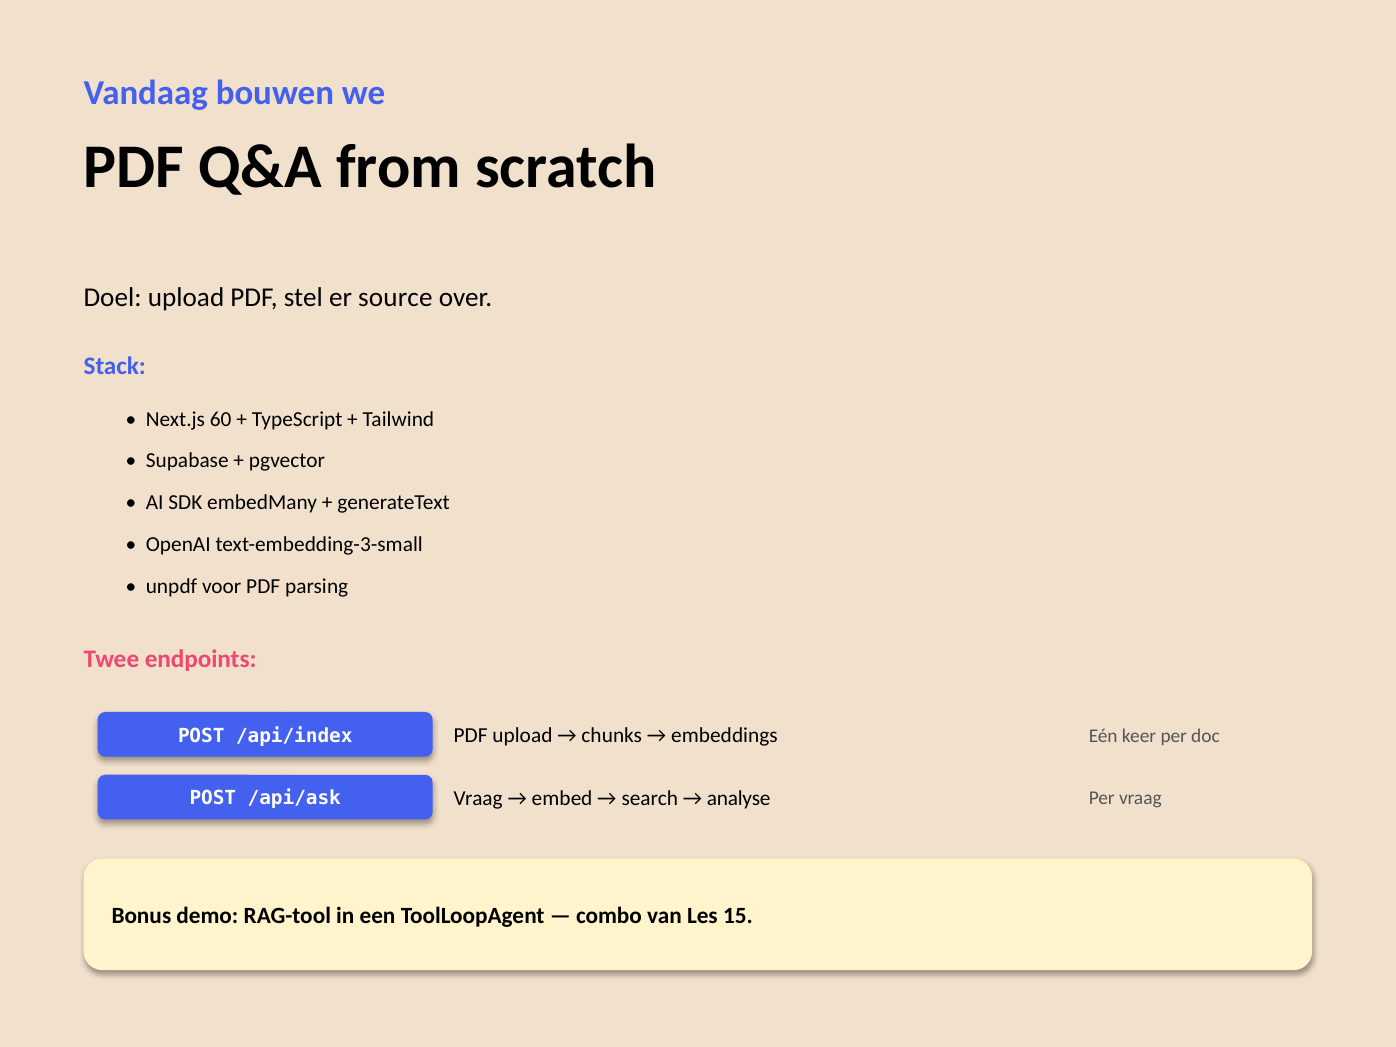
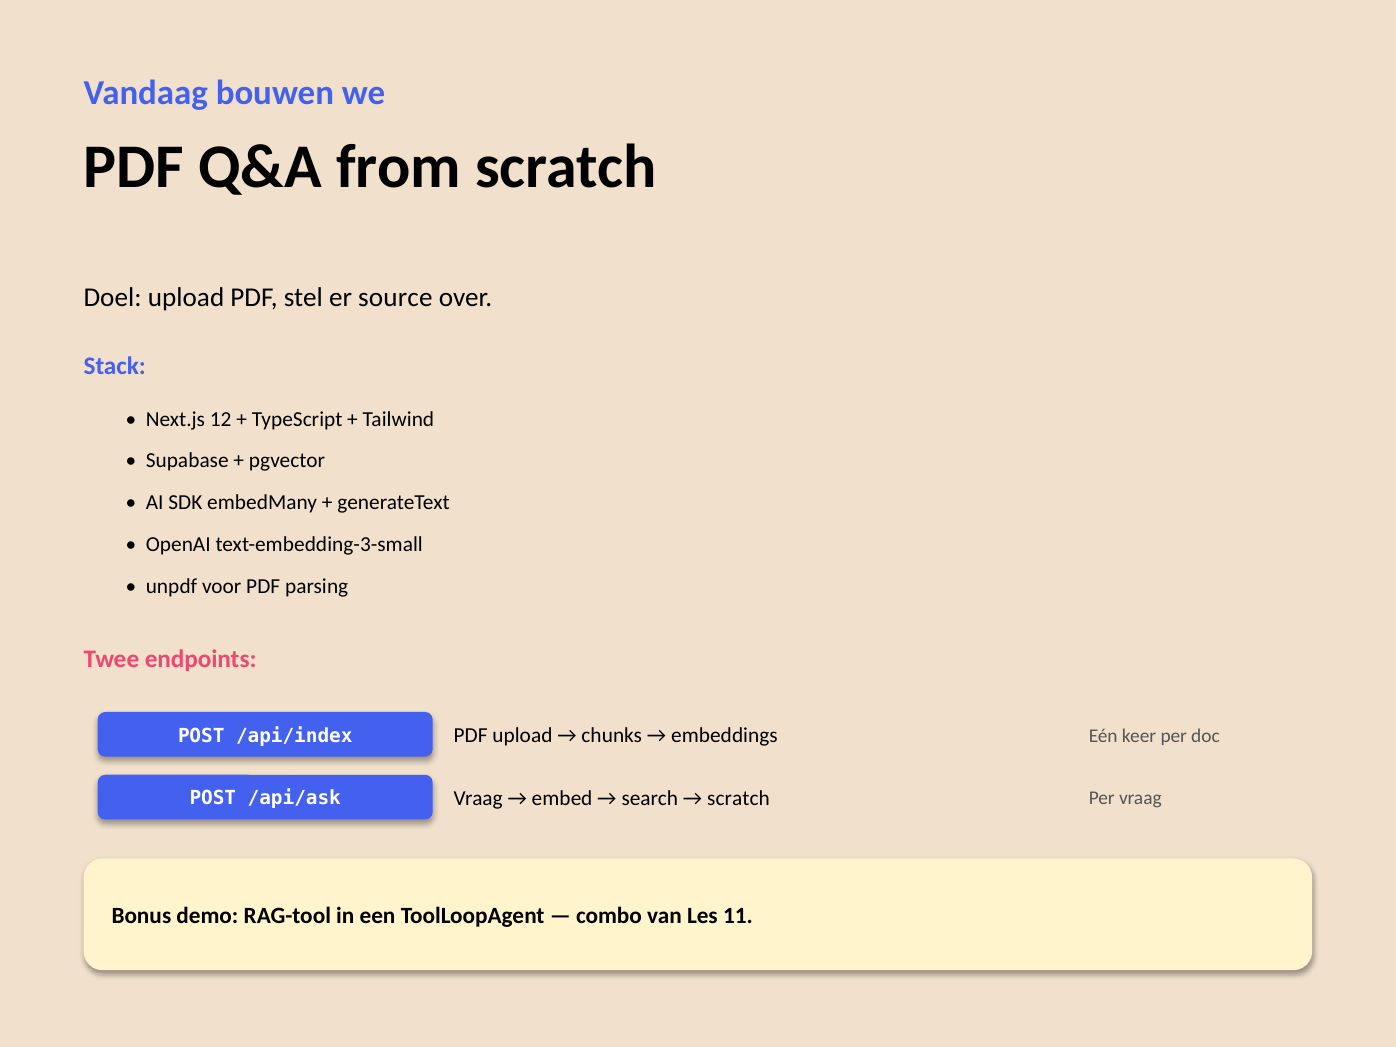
60: 60 -> 12
analyse at (739, 799): analyse -> scratch
15: 15 -> 11
